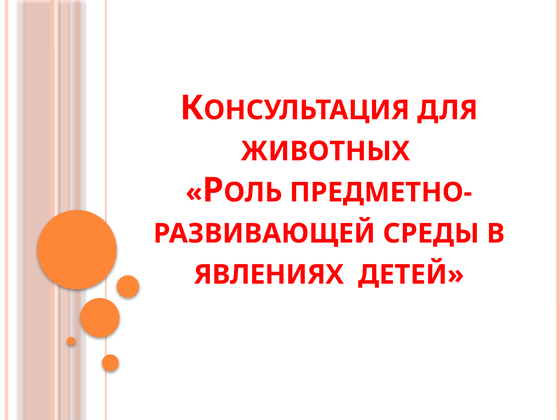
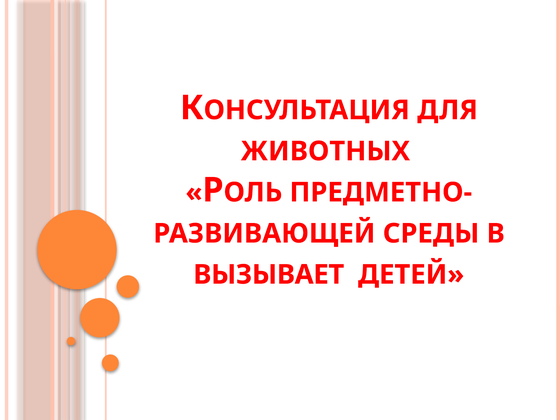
ЯВЛЕНИЯХ: ЯВЛЕНИЯХ -> ВЫЗЫВАЕТ
